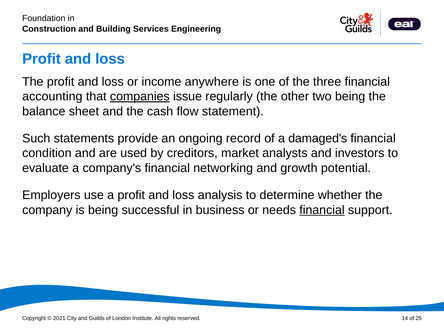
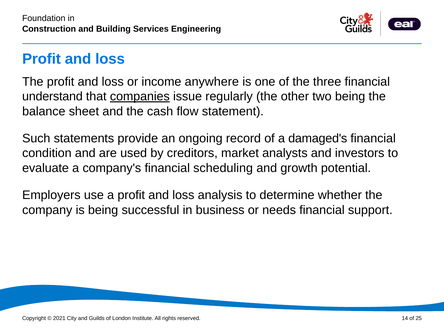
accounting: accounting -> understand
networking: networking -> scheduling
financial at (322, 210) underline: present -> none
